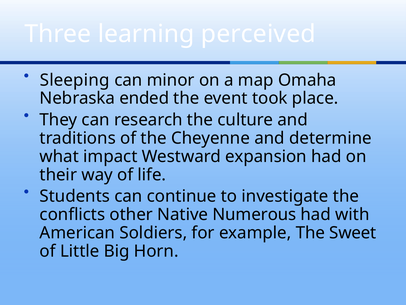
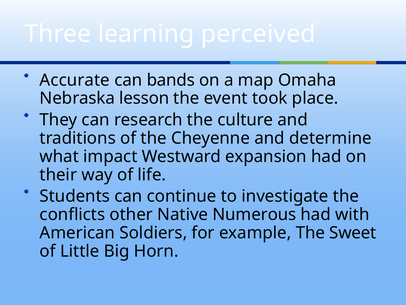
Sleeping: Sleeping -> Accurate
minor: minor -> bands
ended: ended -> lesson
